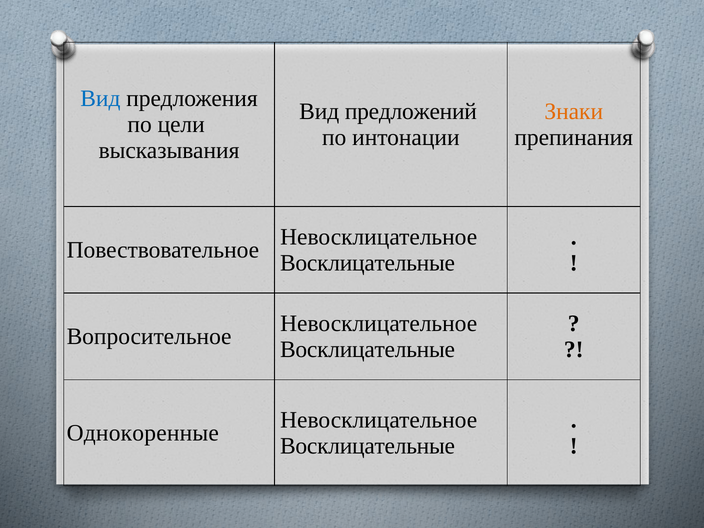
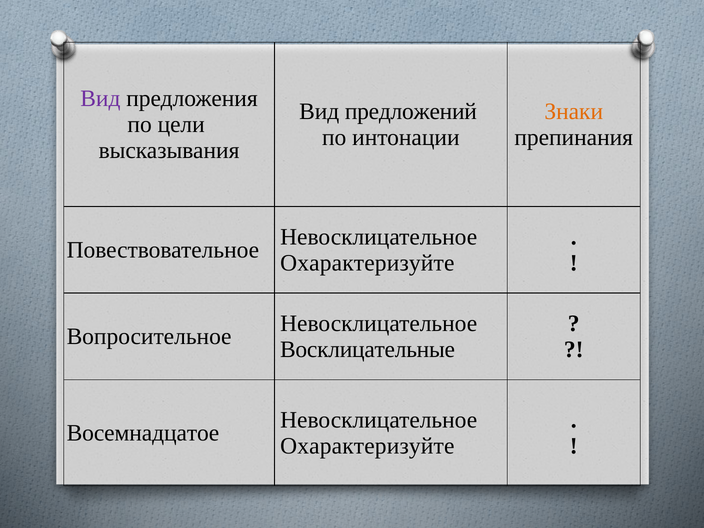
Вид at (100, 99) colour: blue -> purple
Восклицательные at (368, 263): Восклицательные -> Охарактеризуйте
Однокоренные: Однокоренные -> Восемнадцатое
Восклицательные at (368, 446): Восклицательные -> Охарактеризуйте
